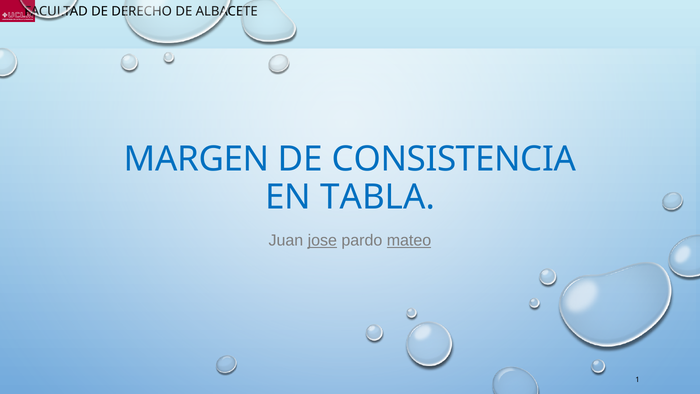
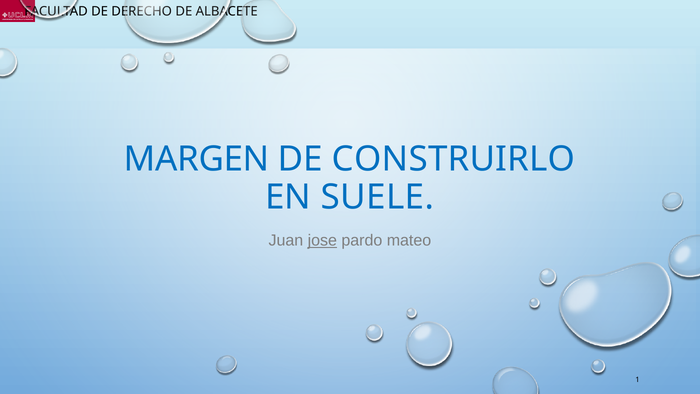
CONSISTENCIA: CONSISTENCIA -> CONSTRUIRLO
TABLA: TABLA -> SUELE
mateo underline: present -> none
